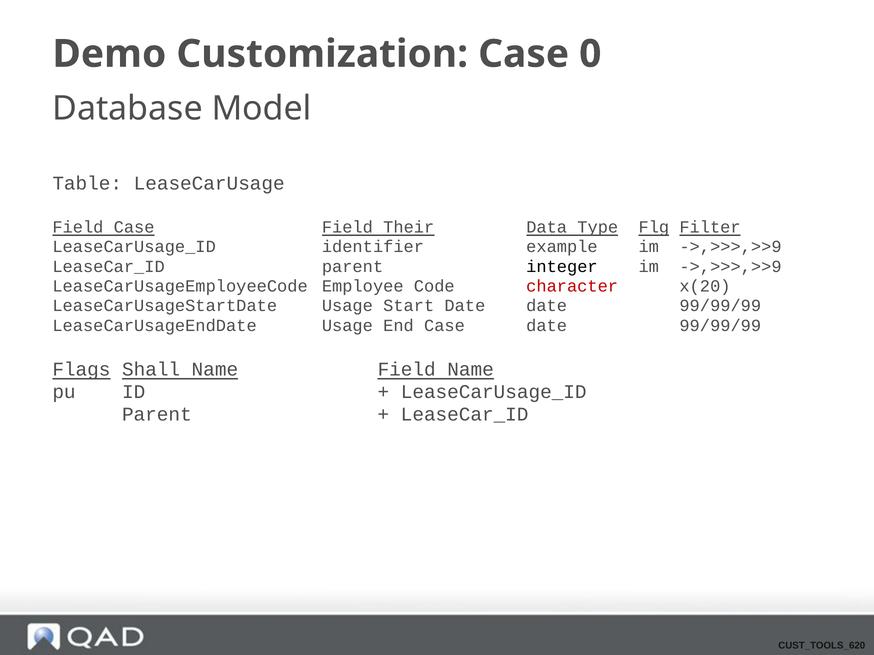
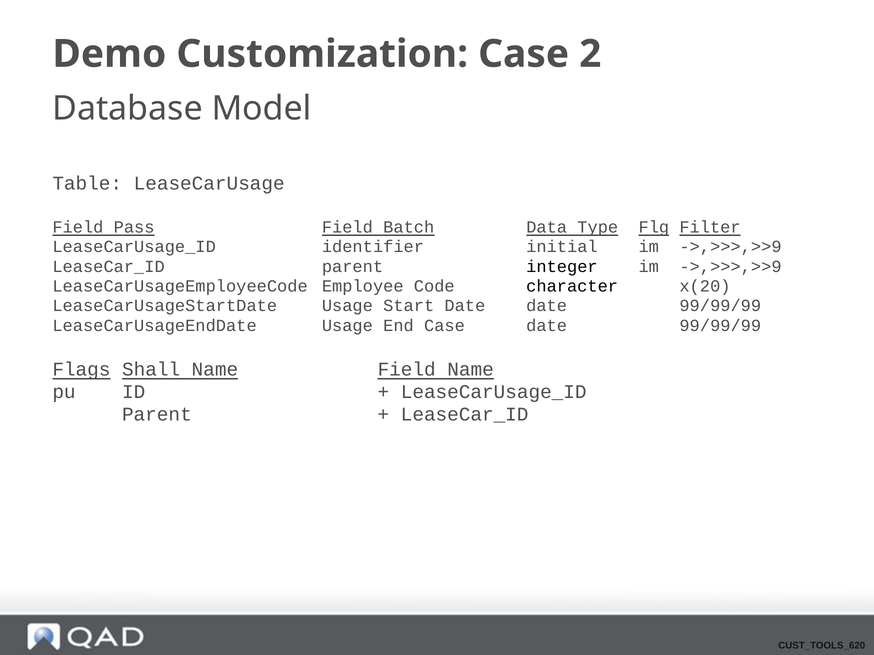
0: 0 -> 2
Field Case: Case -> Pass
Their: Their -> Batch
example: example -> initial
character colour: red -> black
